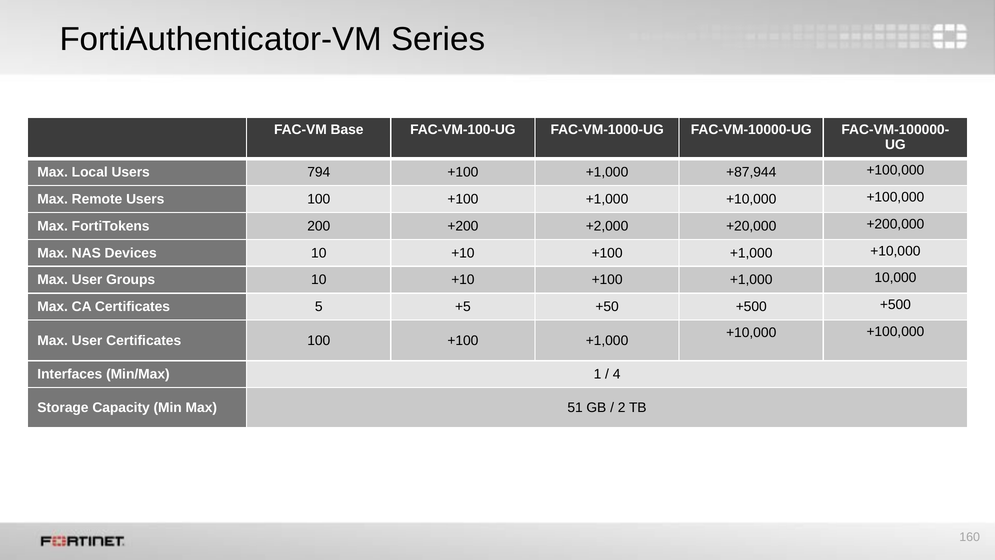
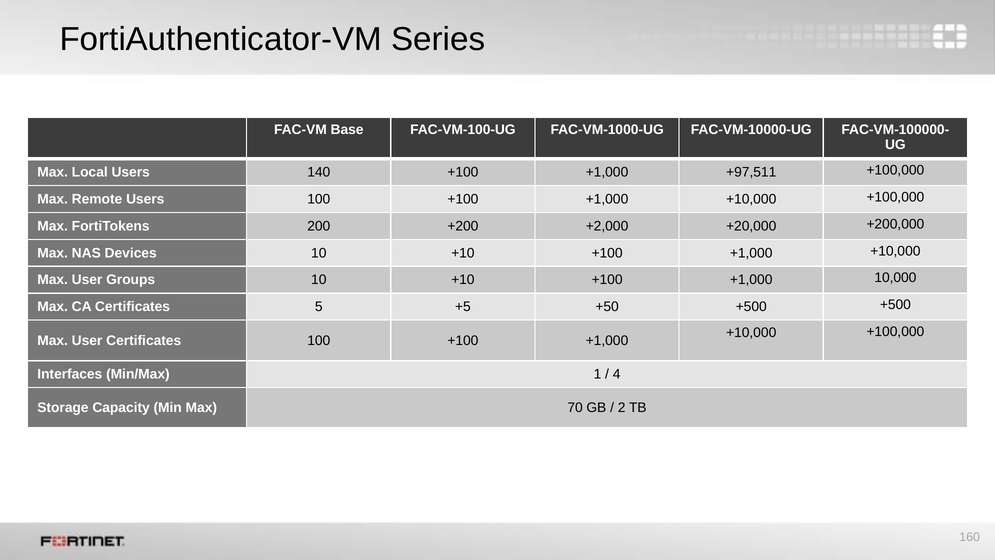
794: 794 -> 140
+87,944: +87,944 -> +97,511
51: 51 -> 70
